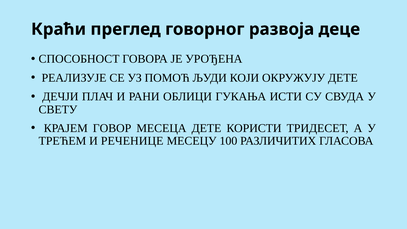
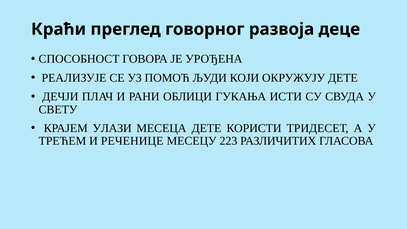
ГОВОР: ГОВОР -> УЛАЗИ
100: 100 -> 223
